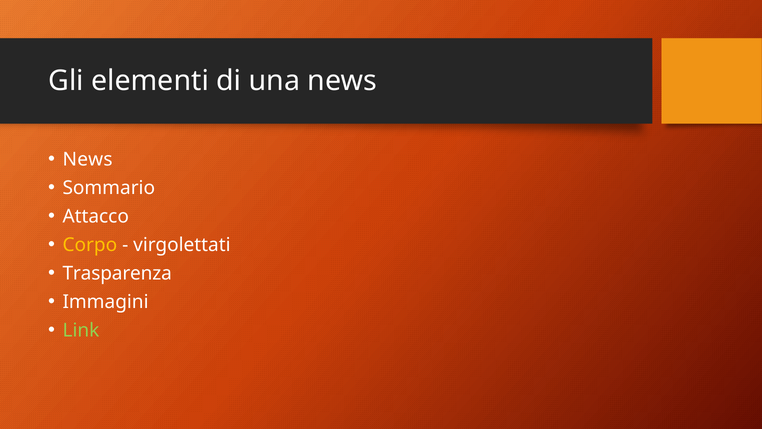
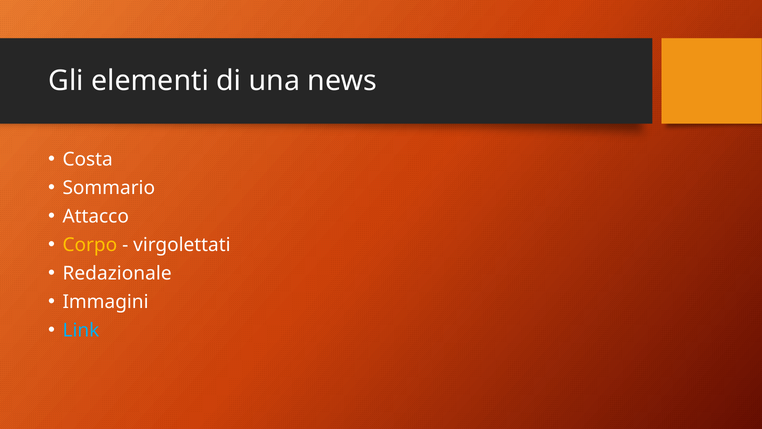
News at (88, 159): News -> Costa
Trasparenza: Trasparenza -> Redazionale
Link colour: light green -> light blue
